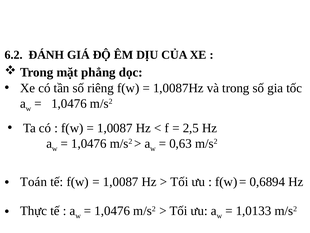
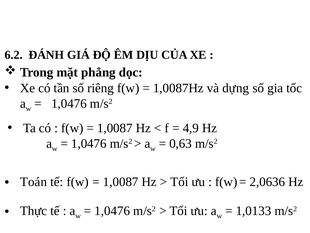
và trong: trong -> dựng
2,5: 2,5 -> 4,9
0,6894: 0,6894 -> 2,0636
